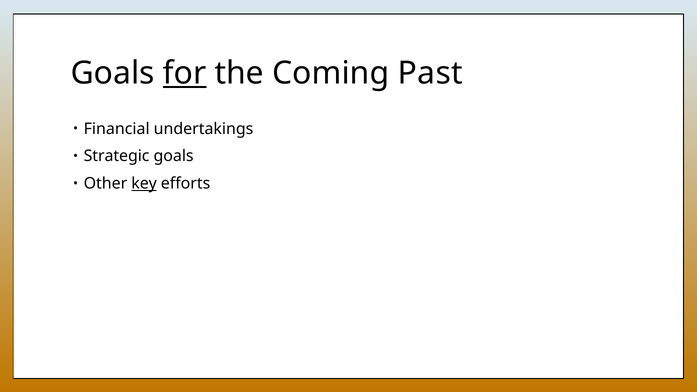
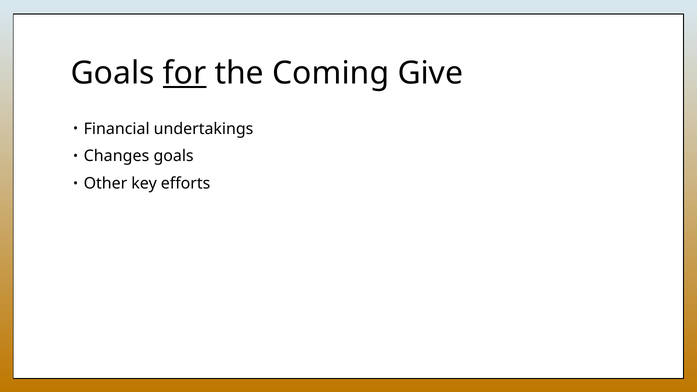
Past: Past -> Give
Strategic: Strategic -> Changes
key underline: present -> none
